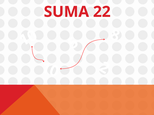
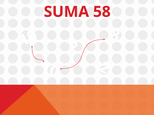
22: 22 -> 58
